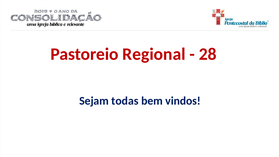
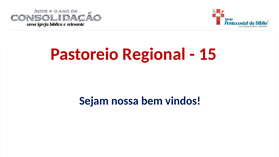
28: 28 -> 15
todas: todas -> nossa
